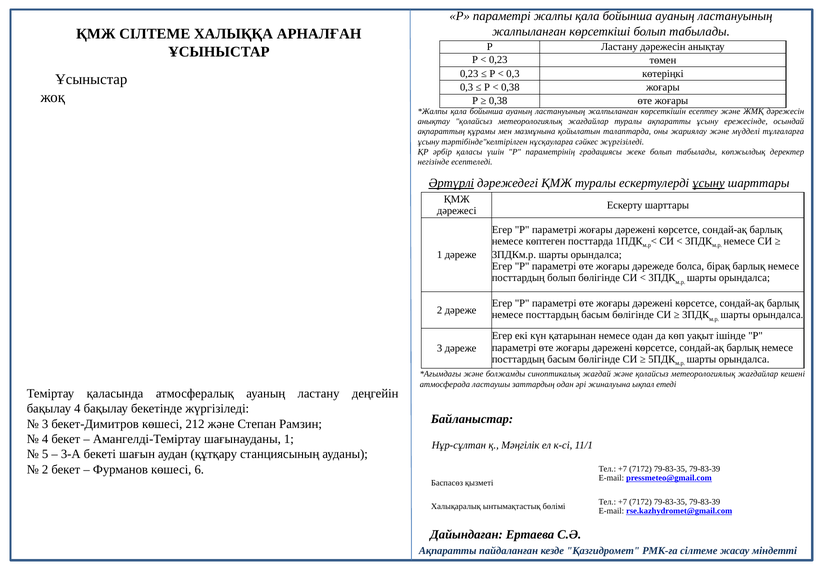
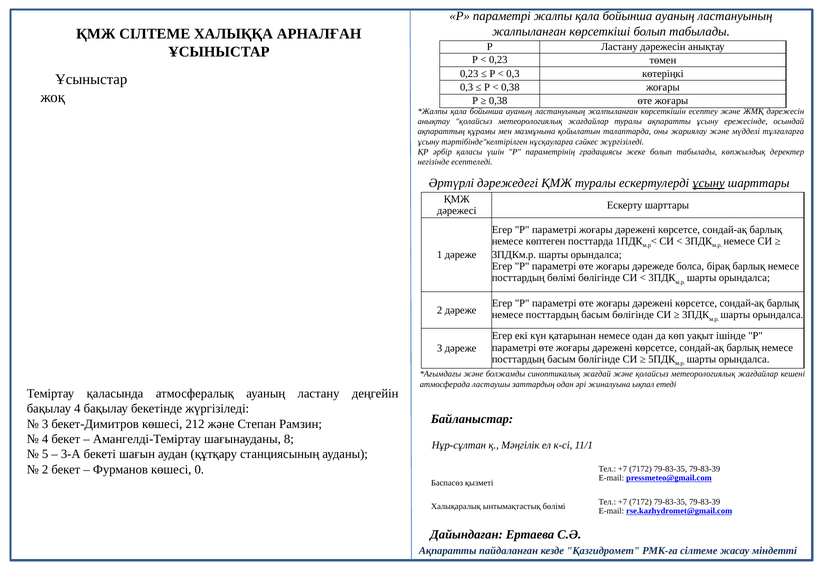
Әртүрлі underline: present -> none
посттардың болып: болып -> бөлімі
шағынауданы 1: 1 -> 8
6: 6 -> 0
